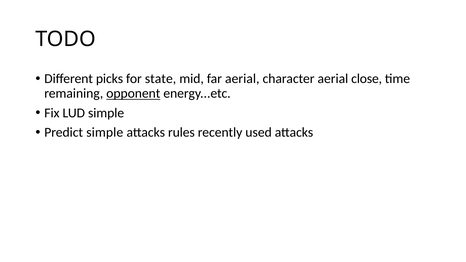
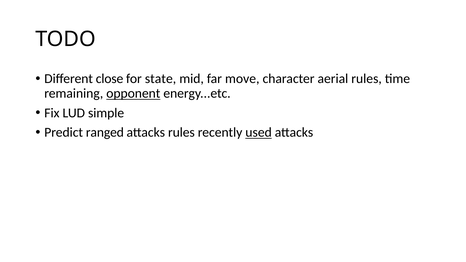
picks: picks -> close
far aerial: aerial -> move
aerial close: close -> rules
Predict simple: simple -> ranged
used underline: none -> present
